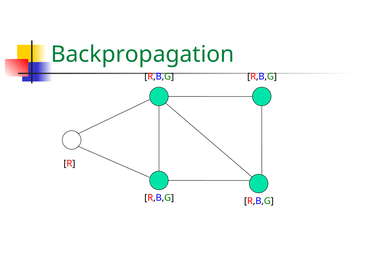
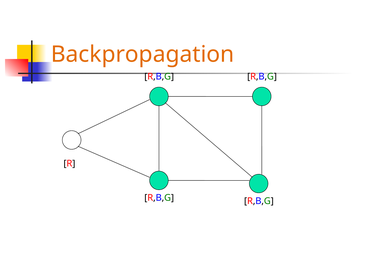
Backpropagation colour: green -> orange
